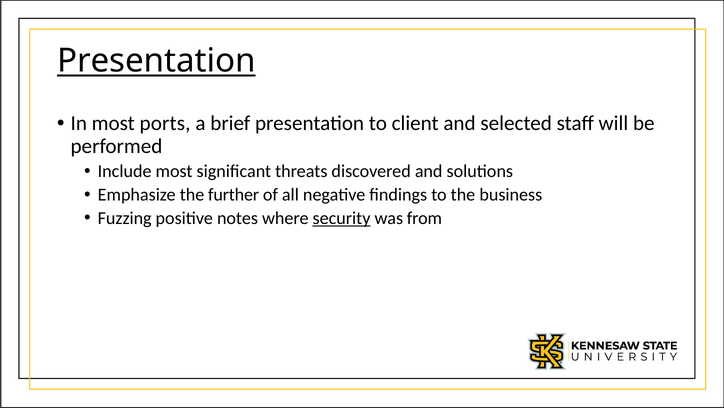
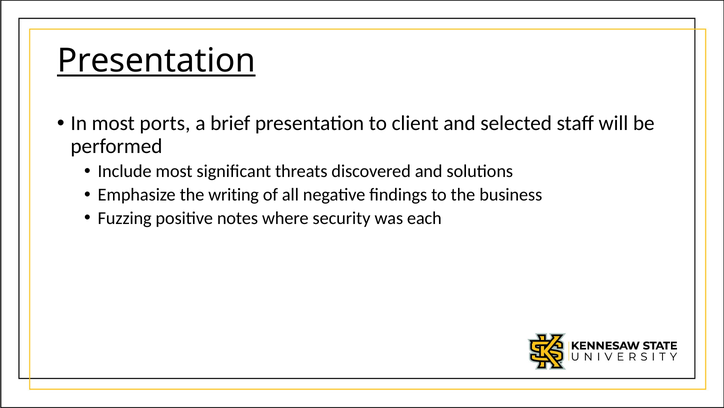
further: further -> writing
security underline: present -> none
from: from -> each
